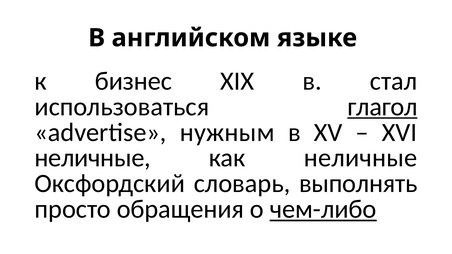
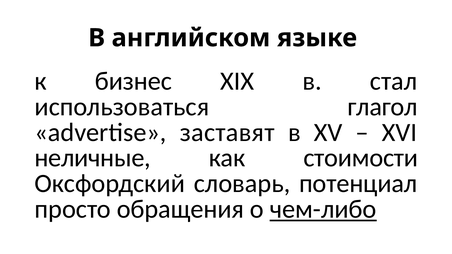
глагол underline: present -> none
нужным: нужным -> заставят
как неличные: неличные -> стоимости
выполнять: выполнять -> потенциал
